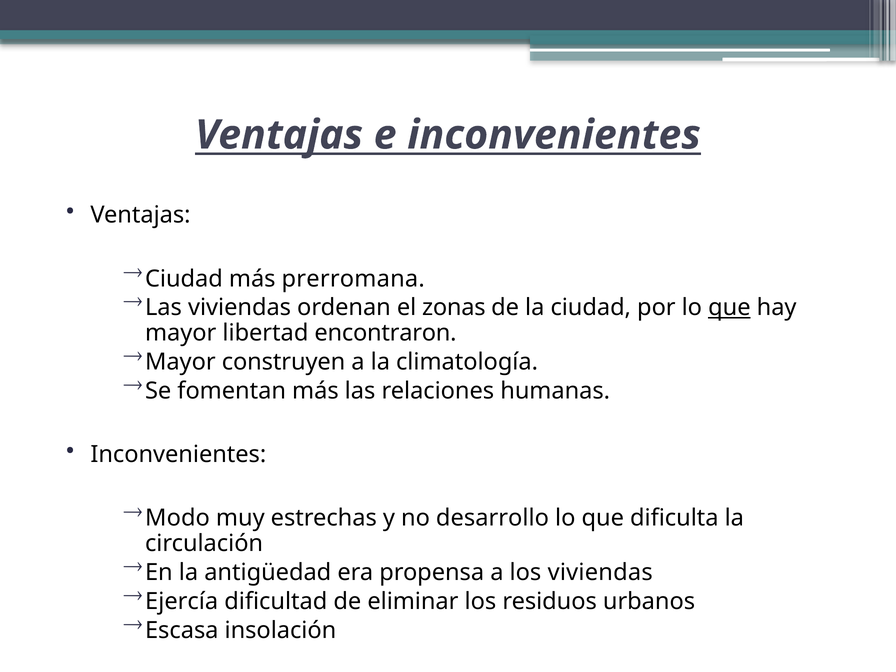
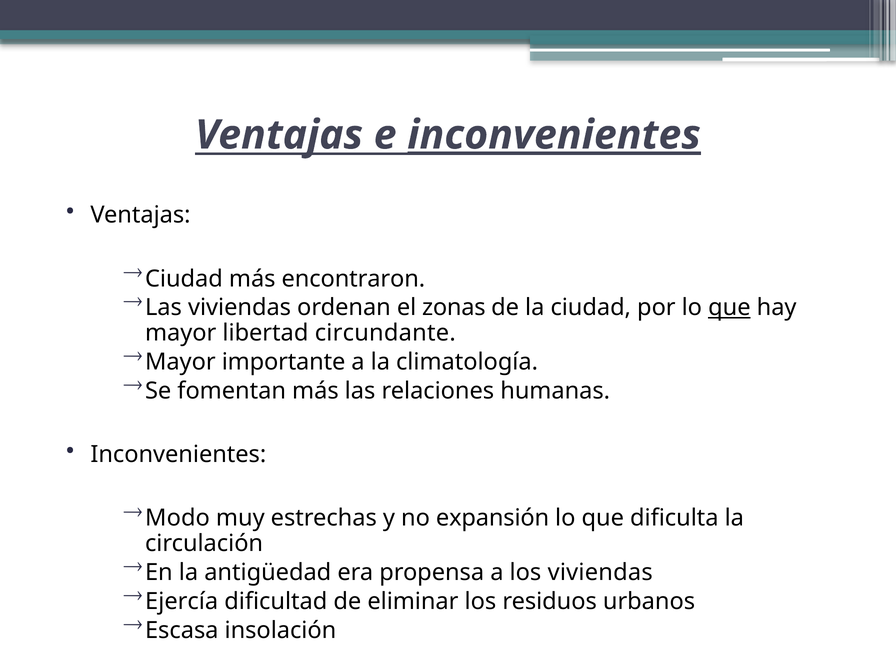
inconvenientes at (554, 135) underline: none -> present
prerromana: prerromana -> encontraron
encontraron: encontraron -> circundante
construyen: construyen -> importante
desarrollo: desarrollo -> expansión
